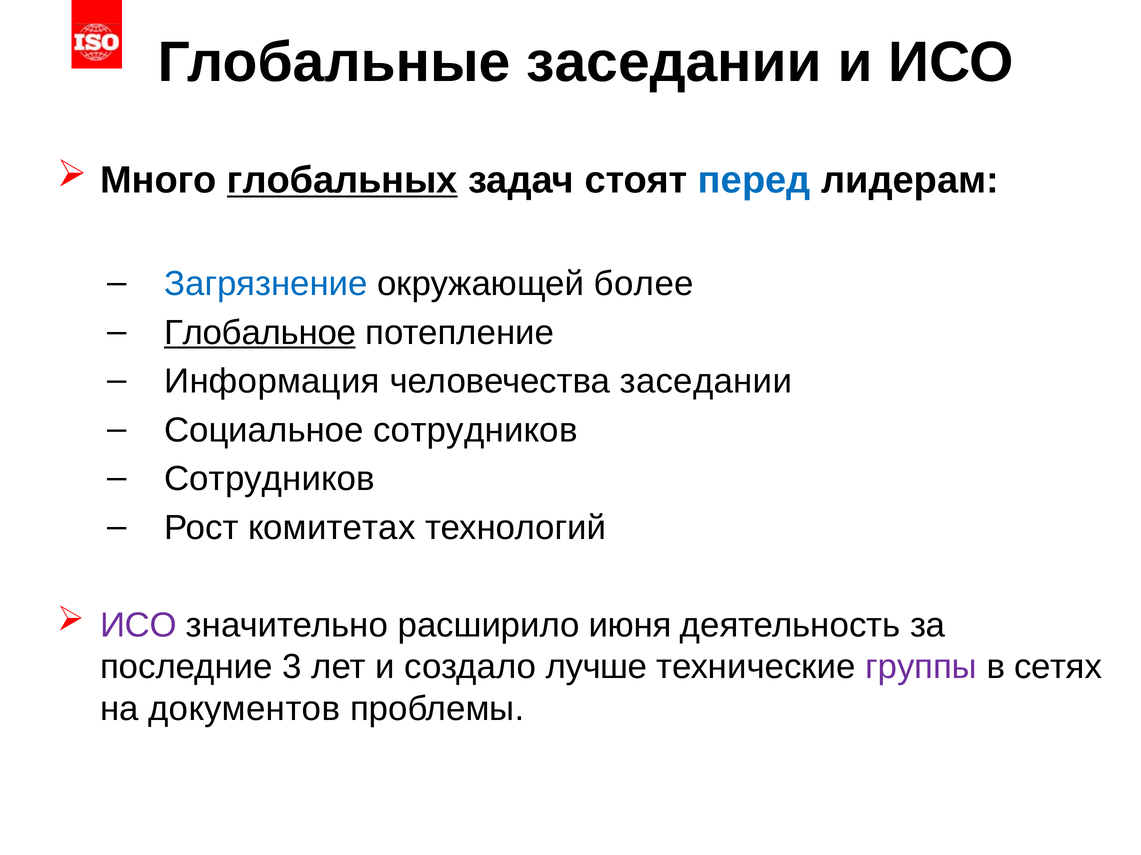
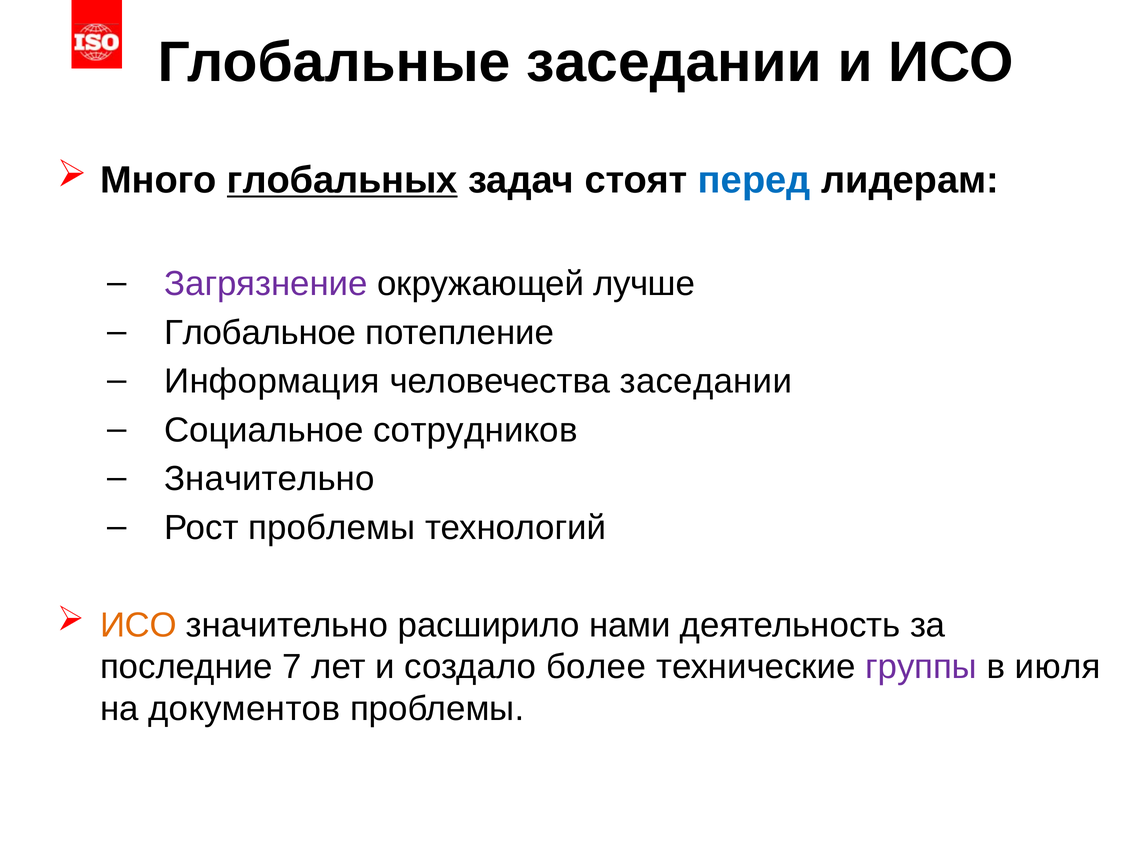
Загрязнение colour: blue -> purple
более: более -> лучше
Глобальное underline: present -> none
Сотрудников at (269, 479): Сотрудников -> Значительно
Рост комитетах: комитетах -> проблемы
ИСО at (138, 626) colour: purple -> orange
июня: июня -> нами
3: 3 -> 7
лучше: лучше -> более
сетях: сетях -> июля
